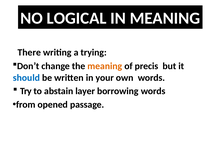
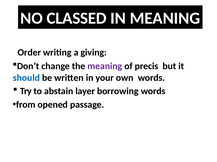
LOGICAL: LOGICAL -> CLASSED
There: There -> Order
trying: trying -> giving
meaning at (105, 66) colour: orange -> purple
